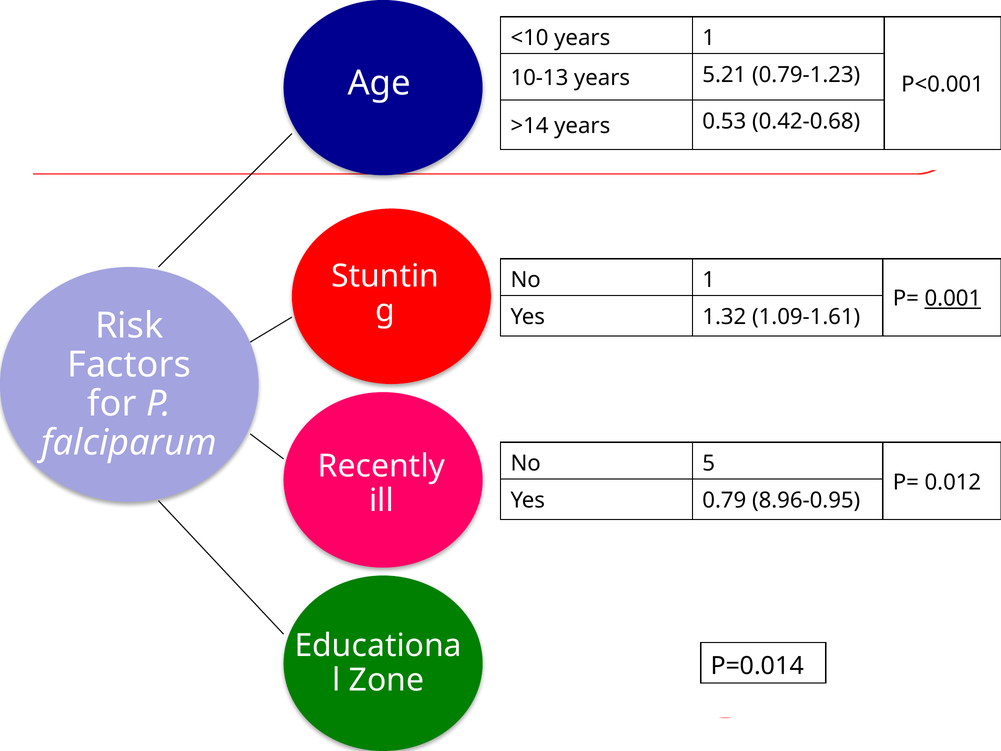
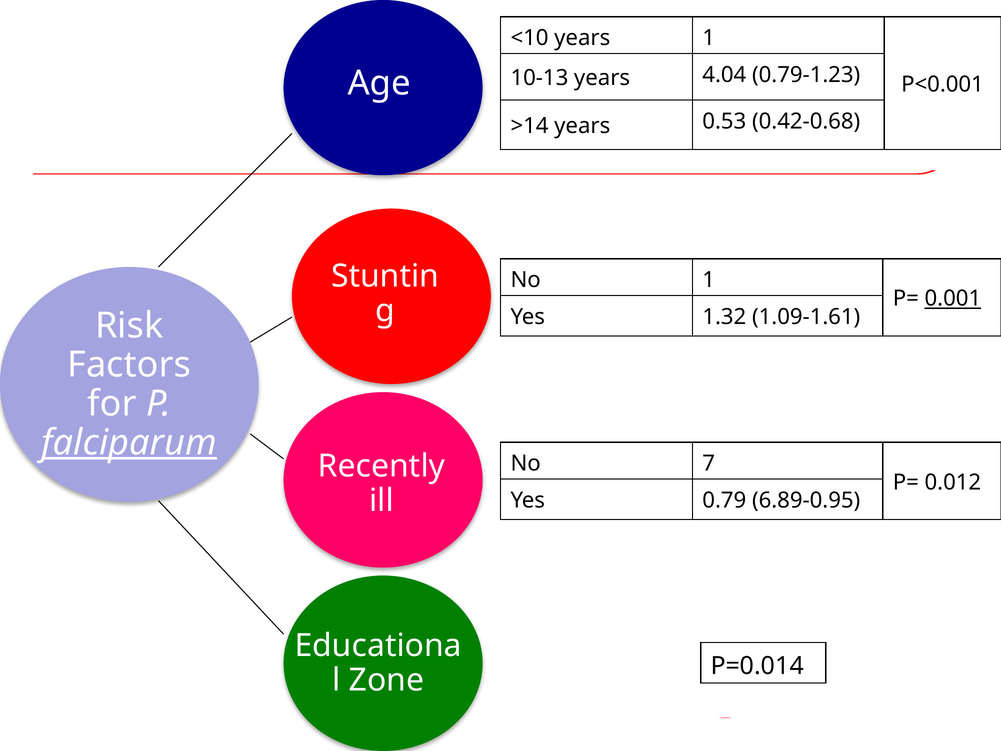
5.21: 5.21 -> 4.04
falciparum underline: none -> present
5: 5 -> 7
8.96-0.95: 8.96-0.95 -> 6.89-0.95
